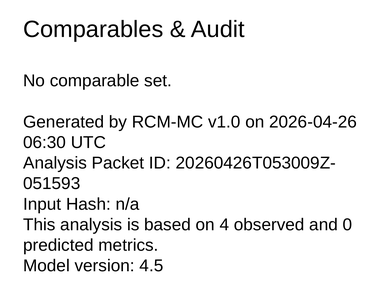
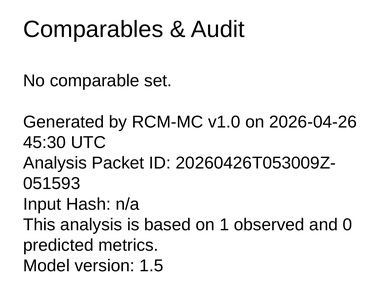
06:30: 06:30 -> 45:30
4: 4 -> 1
4.5: 4.5 -> 1.5
